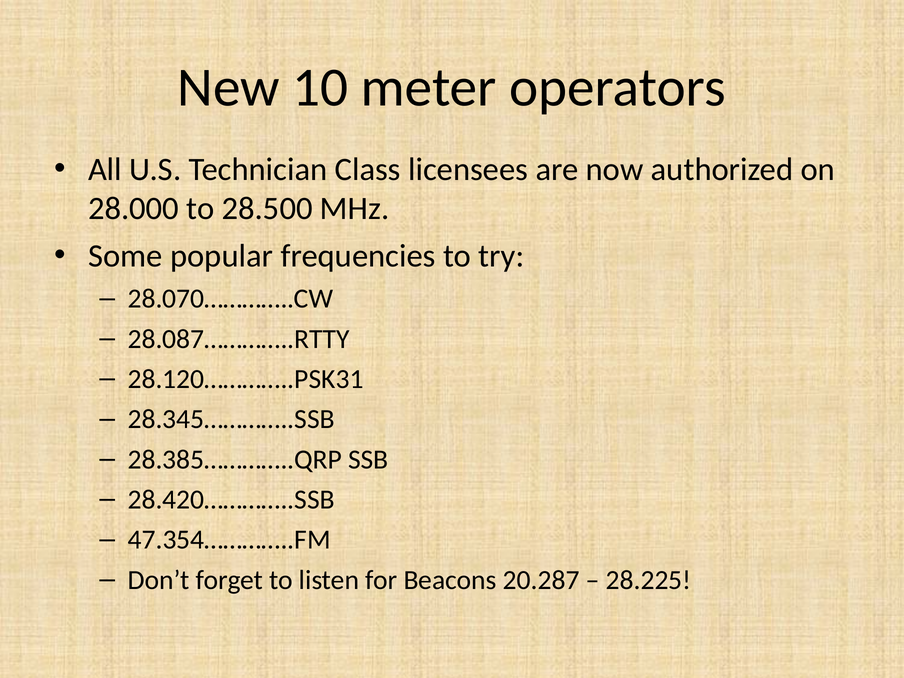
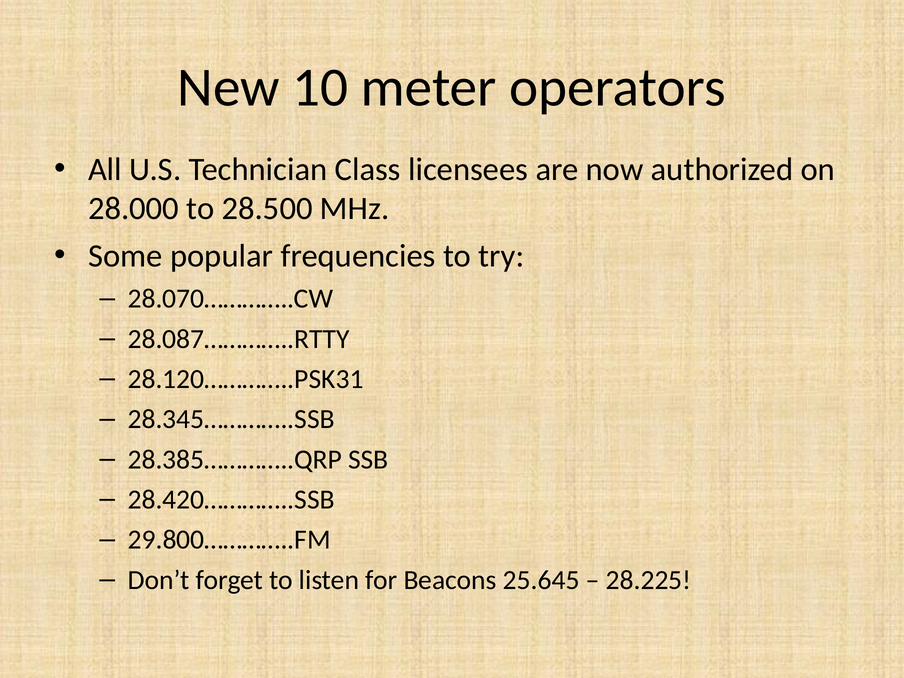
47.354…………..FM: 47.354…………..FM -> 29.800…………..FM
20.287: 20.287 -> 25.645
